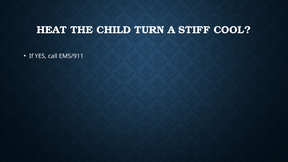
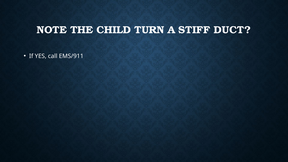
HEAT: HEAT -> NOTE
COOL: COOL -> DUCT
